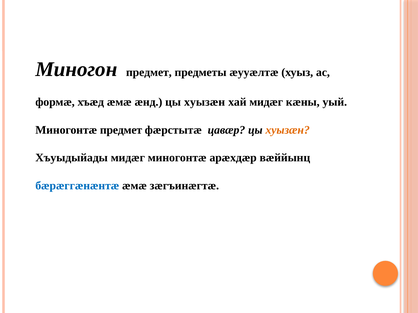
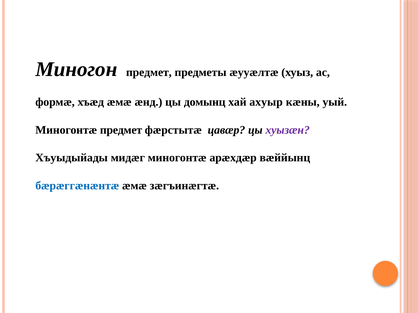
æнд цы хуызæн: хуызæн -> домынц
хай мидæг: мидæг -> ахуыр
хуызæн at (288, 130) colour: orange -> purple
